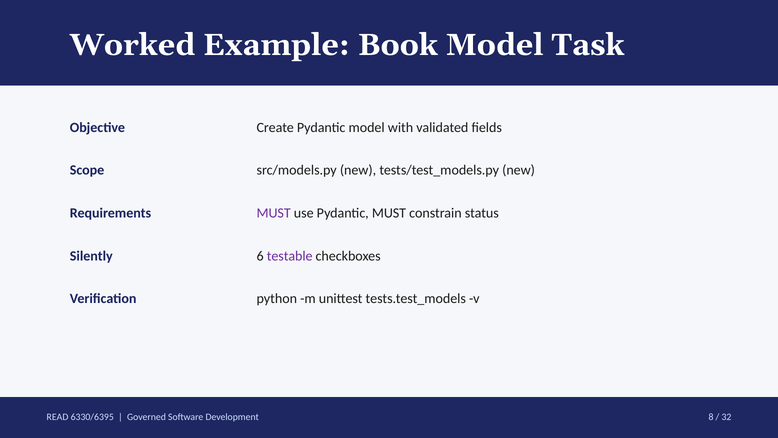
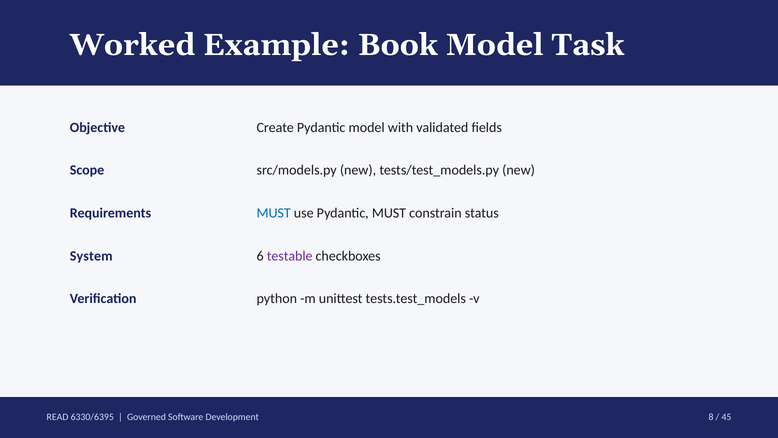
MUST at (274, 213) colour: purple -> blue
Silently: Silently -> System
32: 32 -> 45
